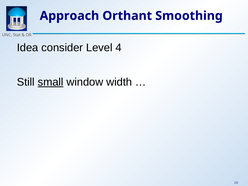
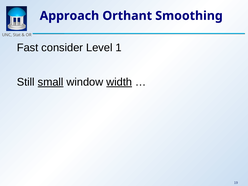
Idea: Idea -> Fast
4: 4 -> 1
width underline: none -> present
